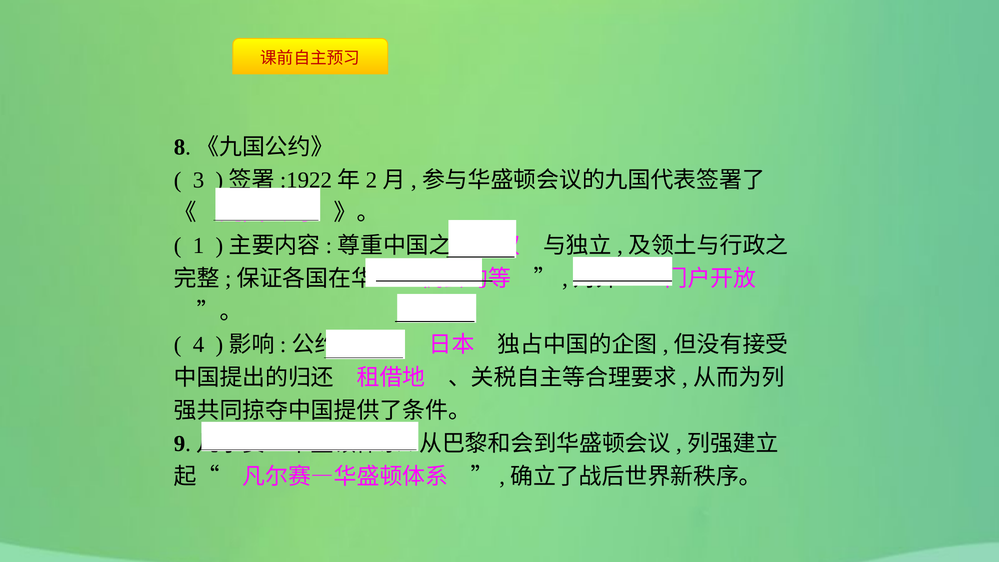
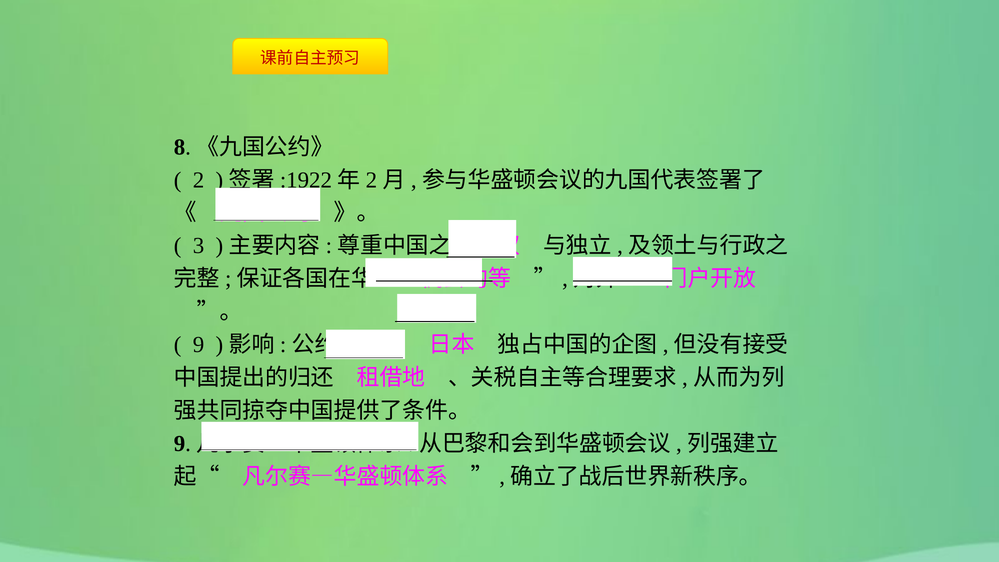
3: 3 -> 2
1: 1 -> 3
4: 4 -> 9
